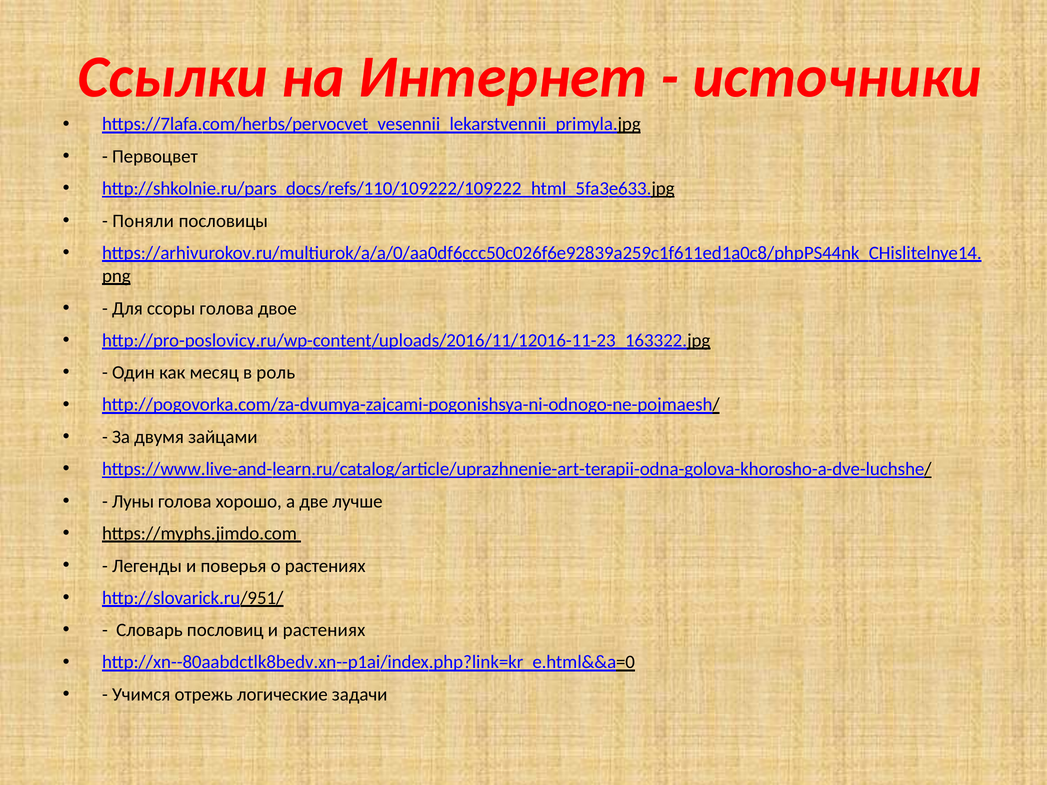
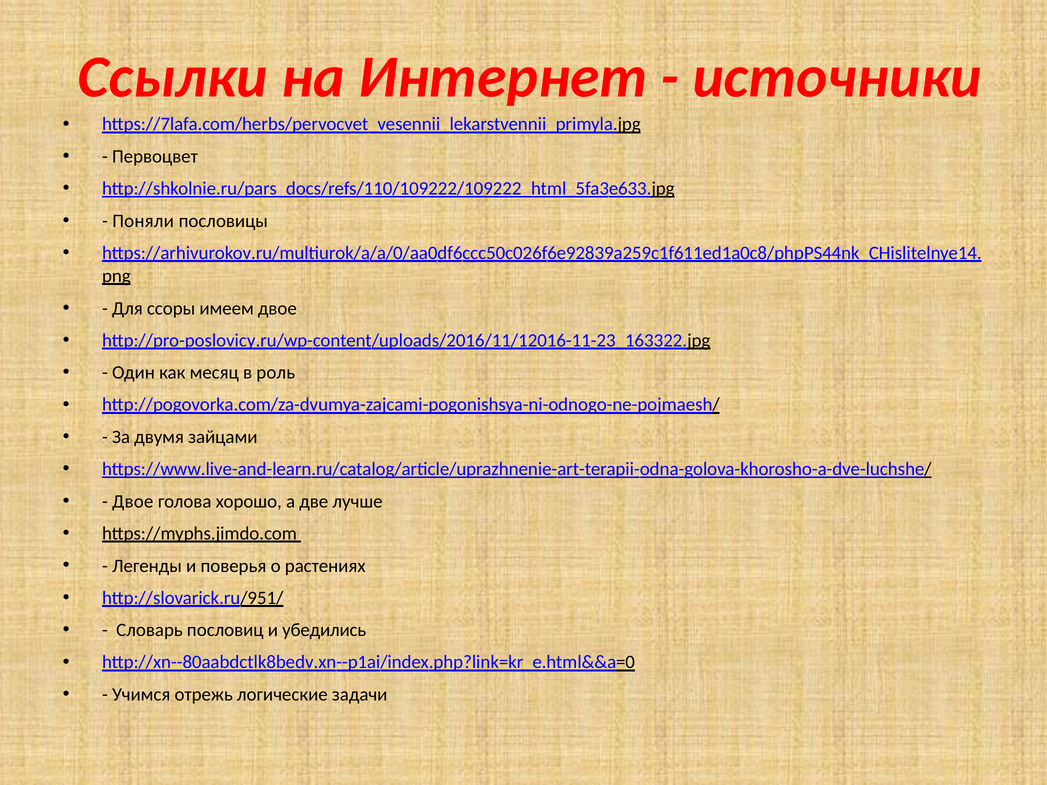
ссоры голова: голова -> имеем
Луны at (133, 502): Луны -> Двое
и растениях: растениях -> убедились
